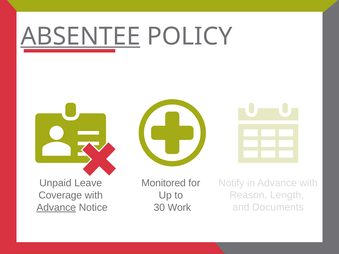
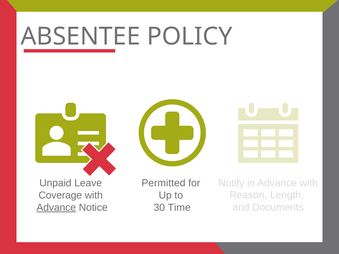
ABSENTEE underline: present -> none
Monitored: Monitored -> Permitted
Work: Work -> Time
